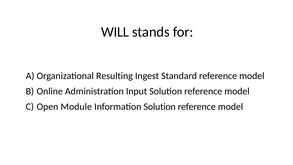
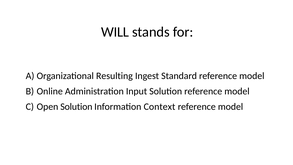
Open Module: Module -> Solution
Information Solution: Solution -> Context
